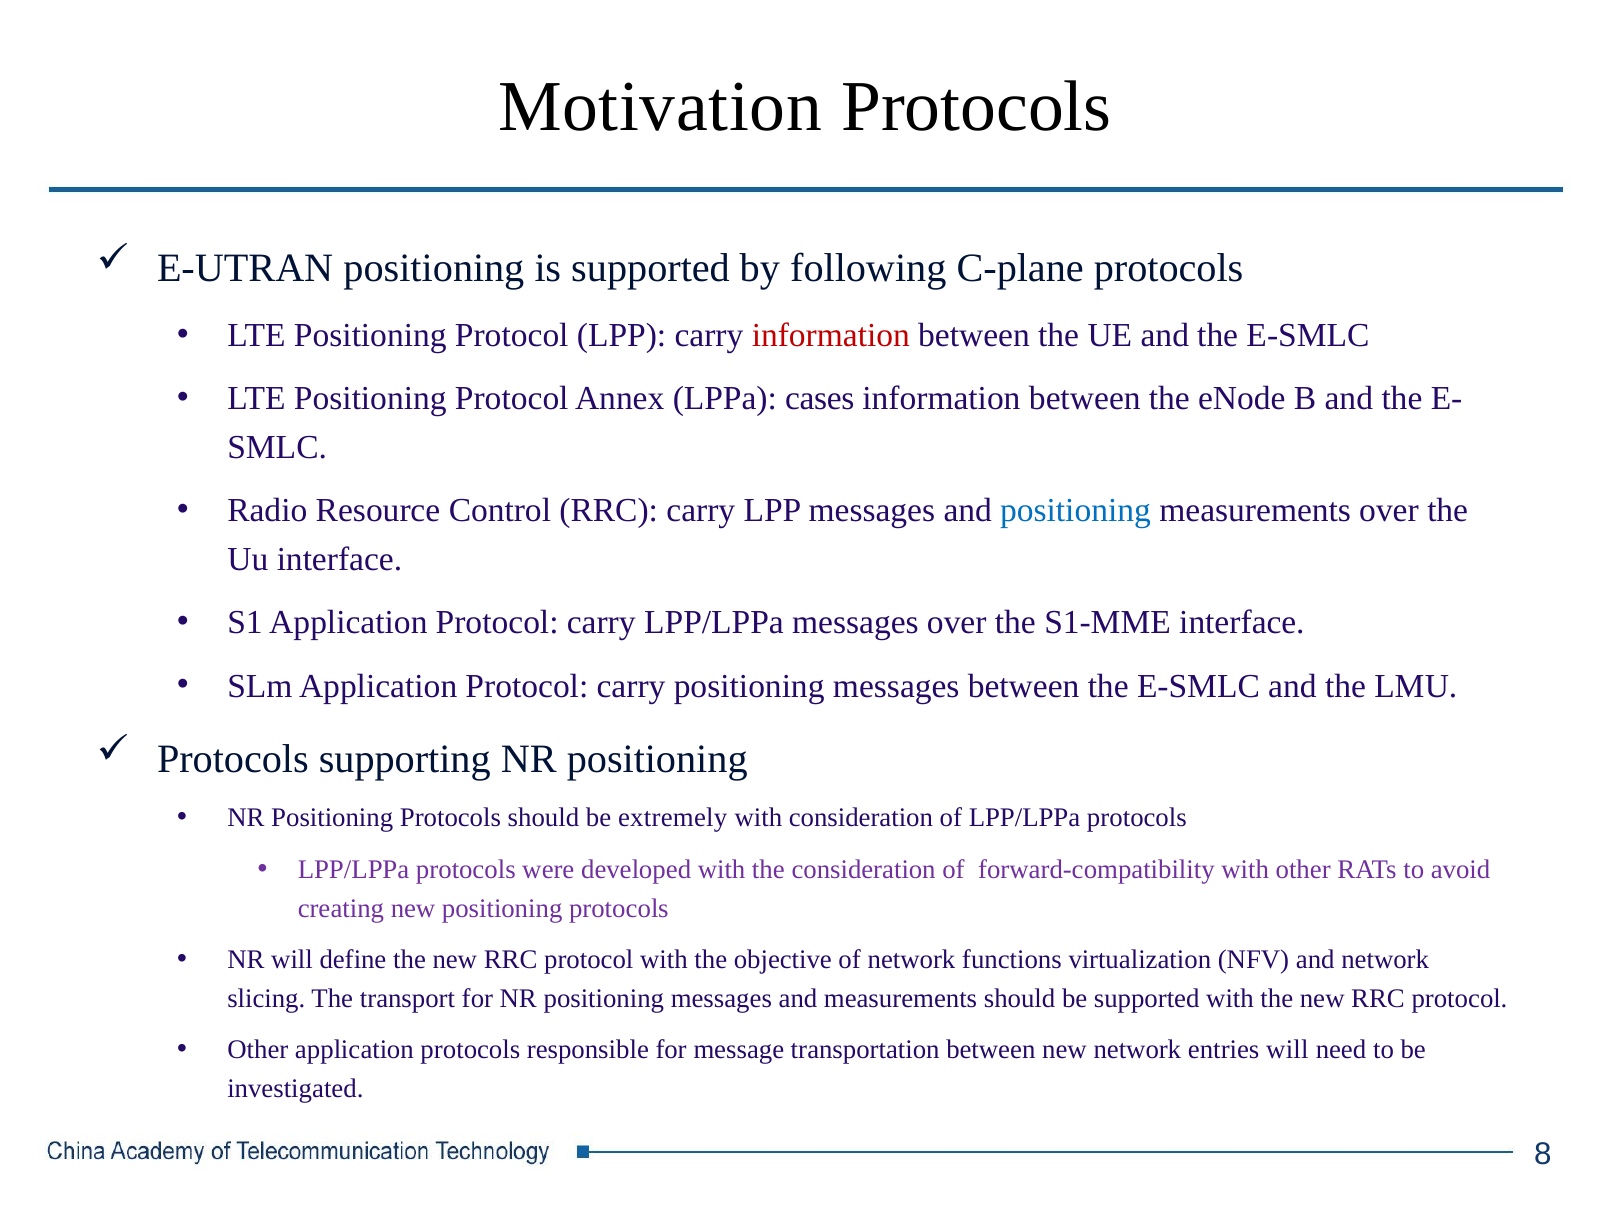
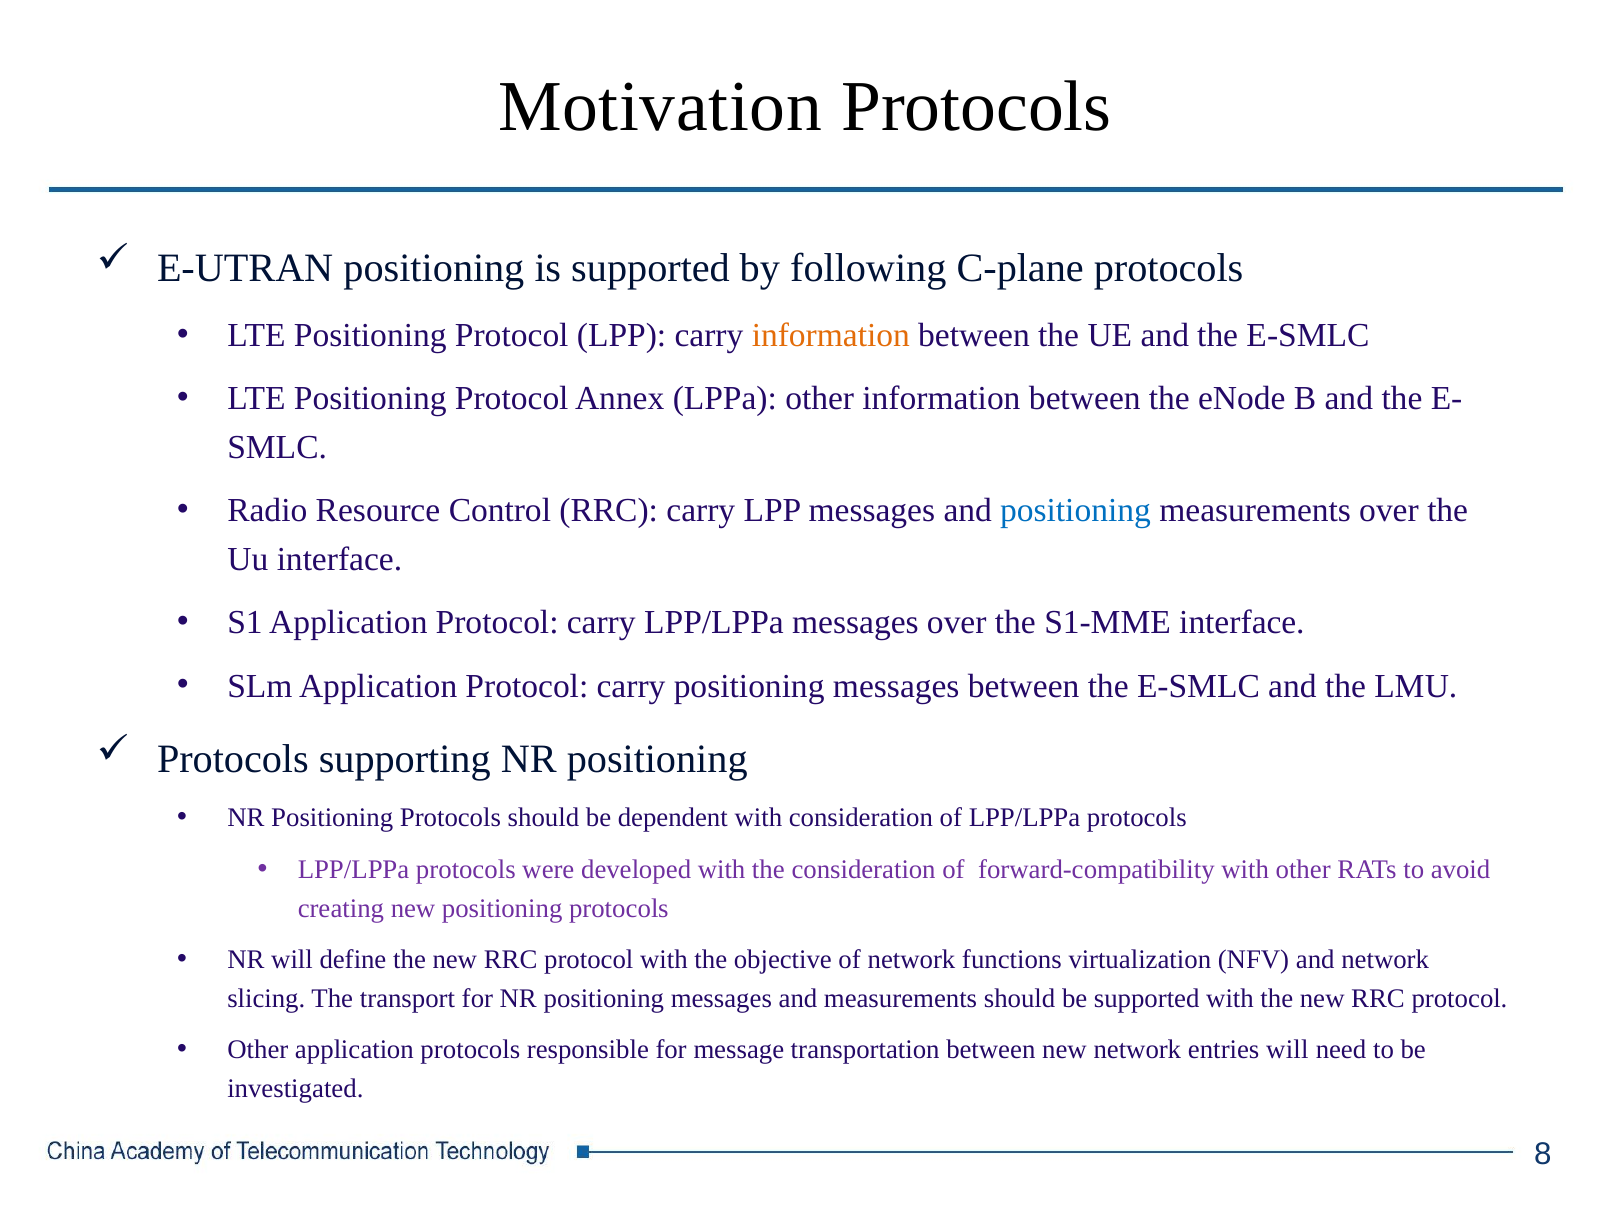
information at (831, 335) colour: red -> orange
LPPa cases: cases -> other
extremely: extremely -> dependent
